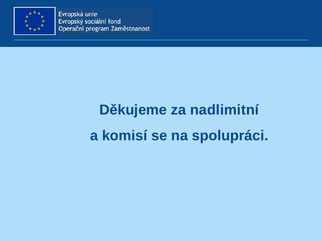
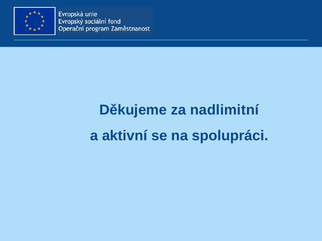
komisí: komisí -> aktivní
